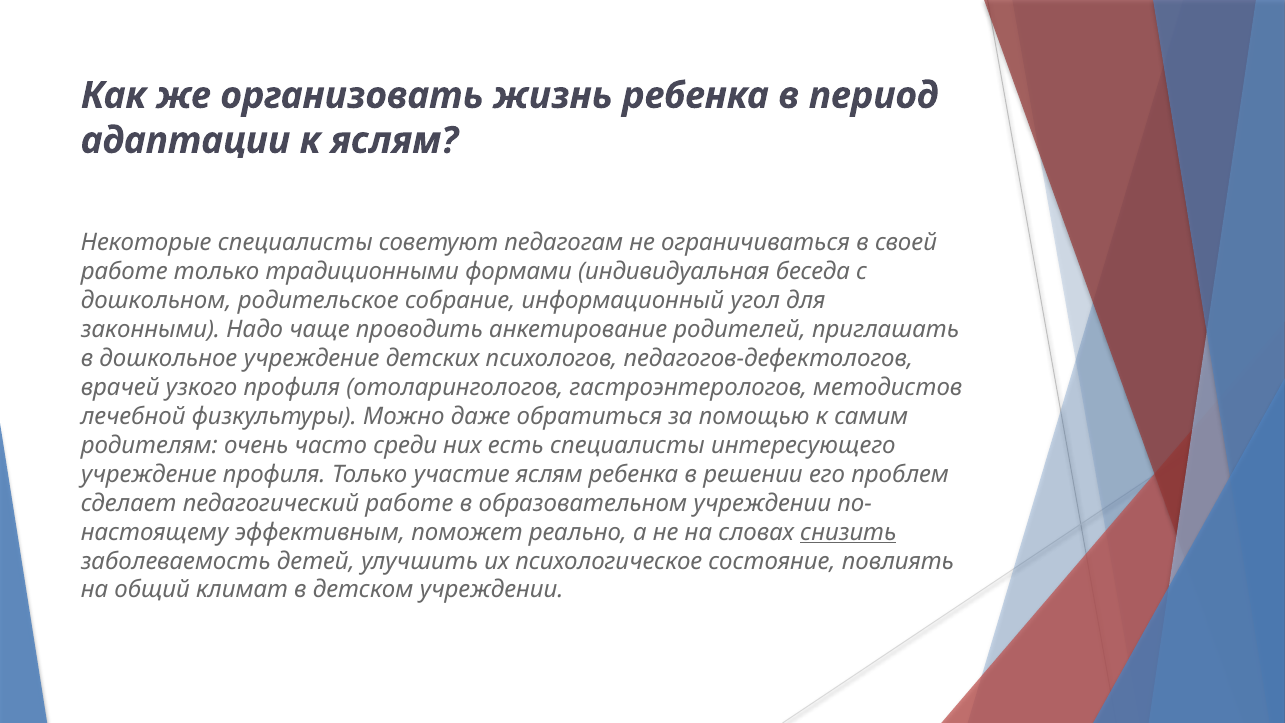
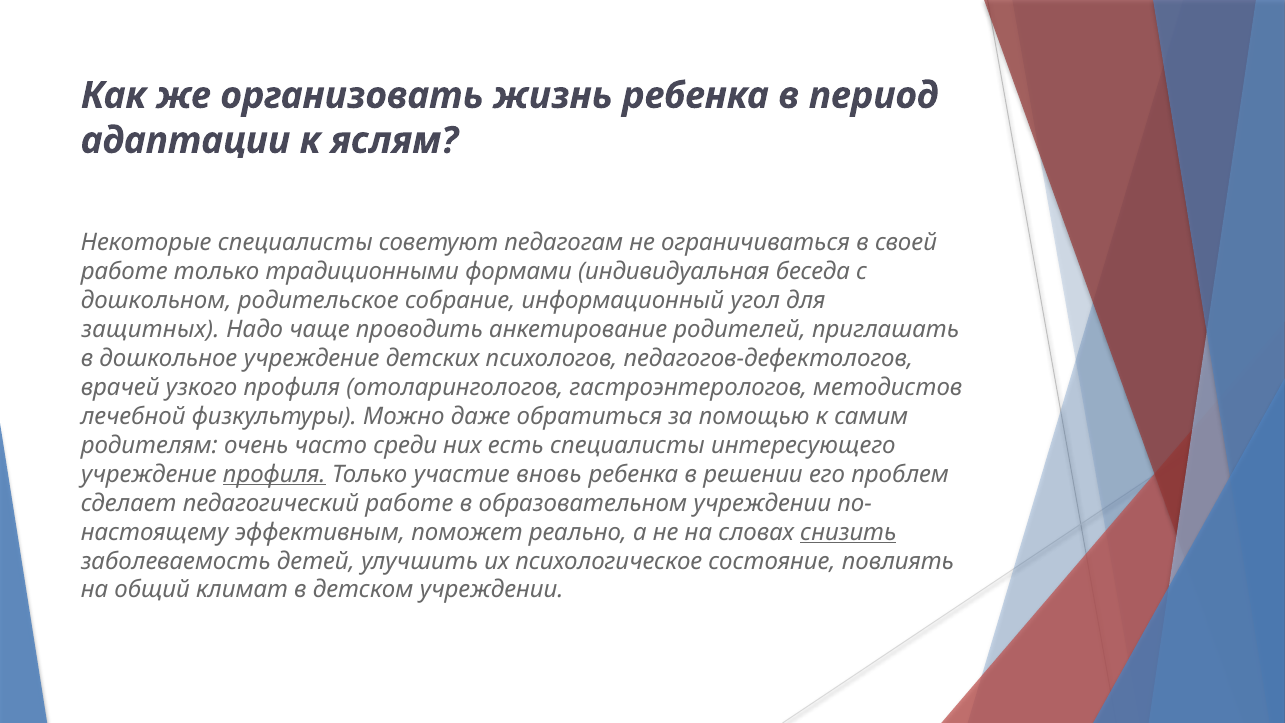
законными: законными -> защитных
профиля at (274, 474) underline: none -> present
участие яслям: яслям -> вновь
